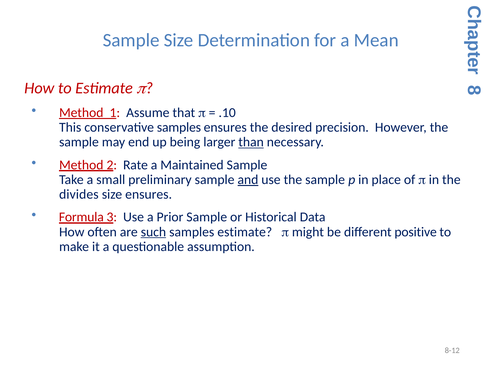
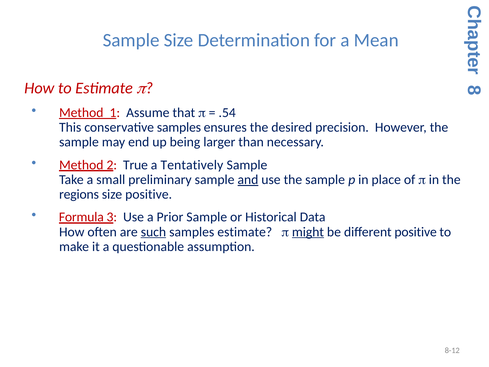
.10: .10 -> .54
than underline: present -> none
Rate: Rate -> True
Maintained: Maintained -> Tentatively
divides: divides -> regions
size ensures: ensures -> positive
might underline: none -> present
